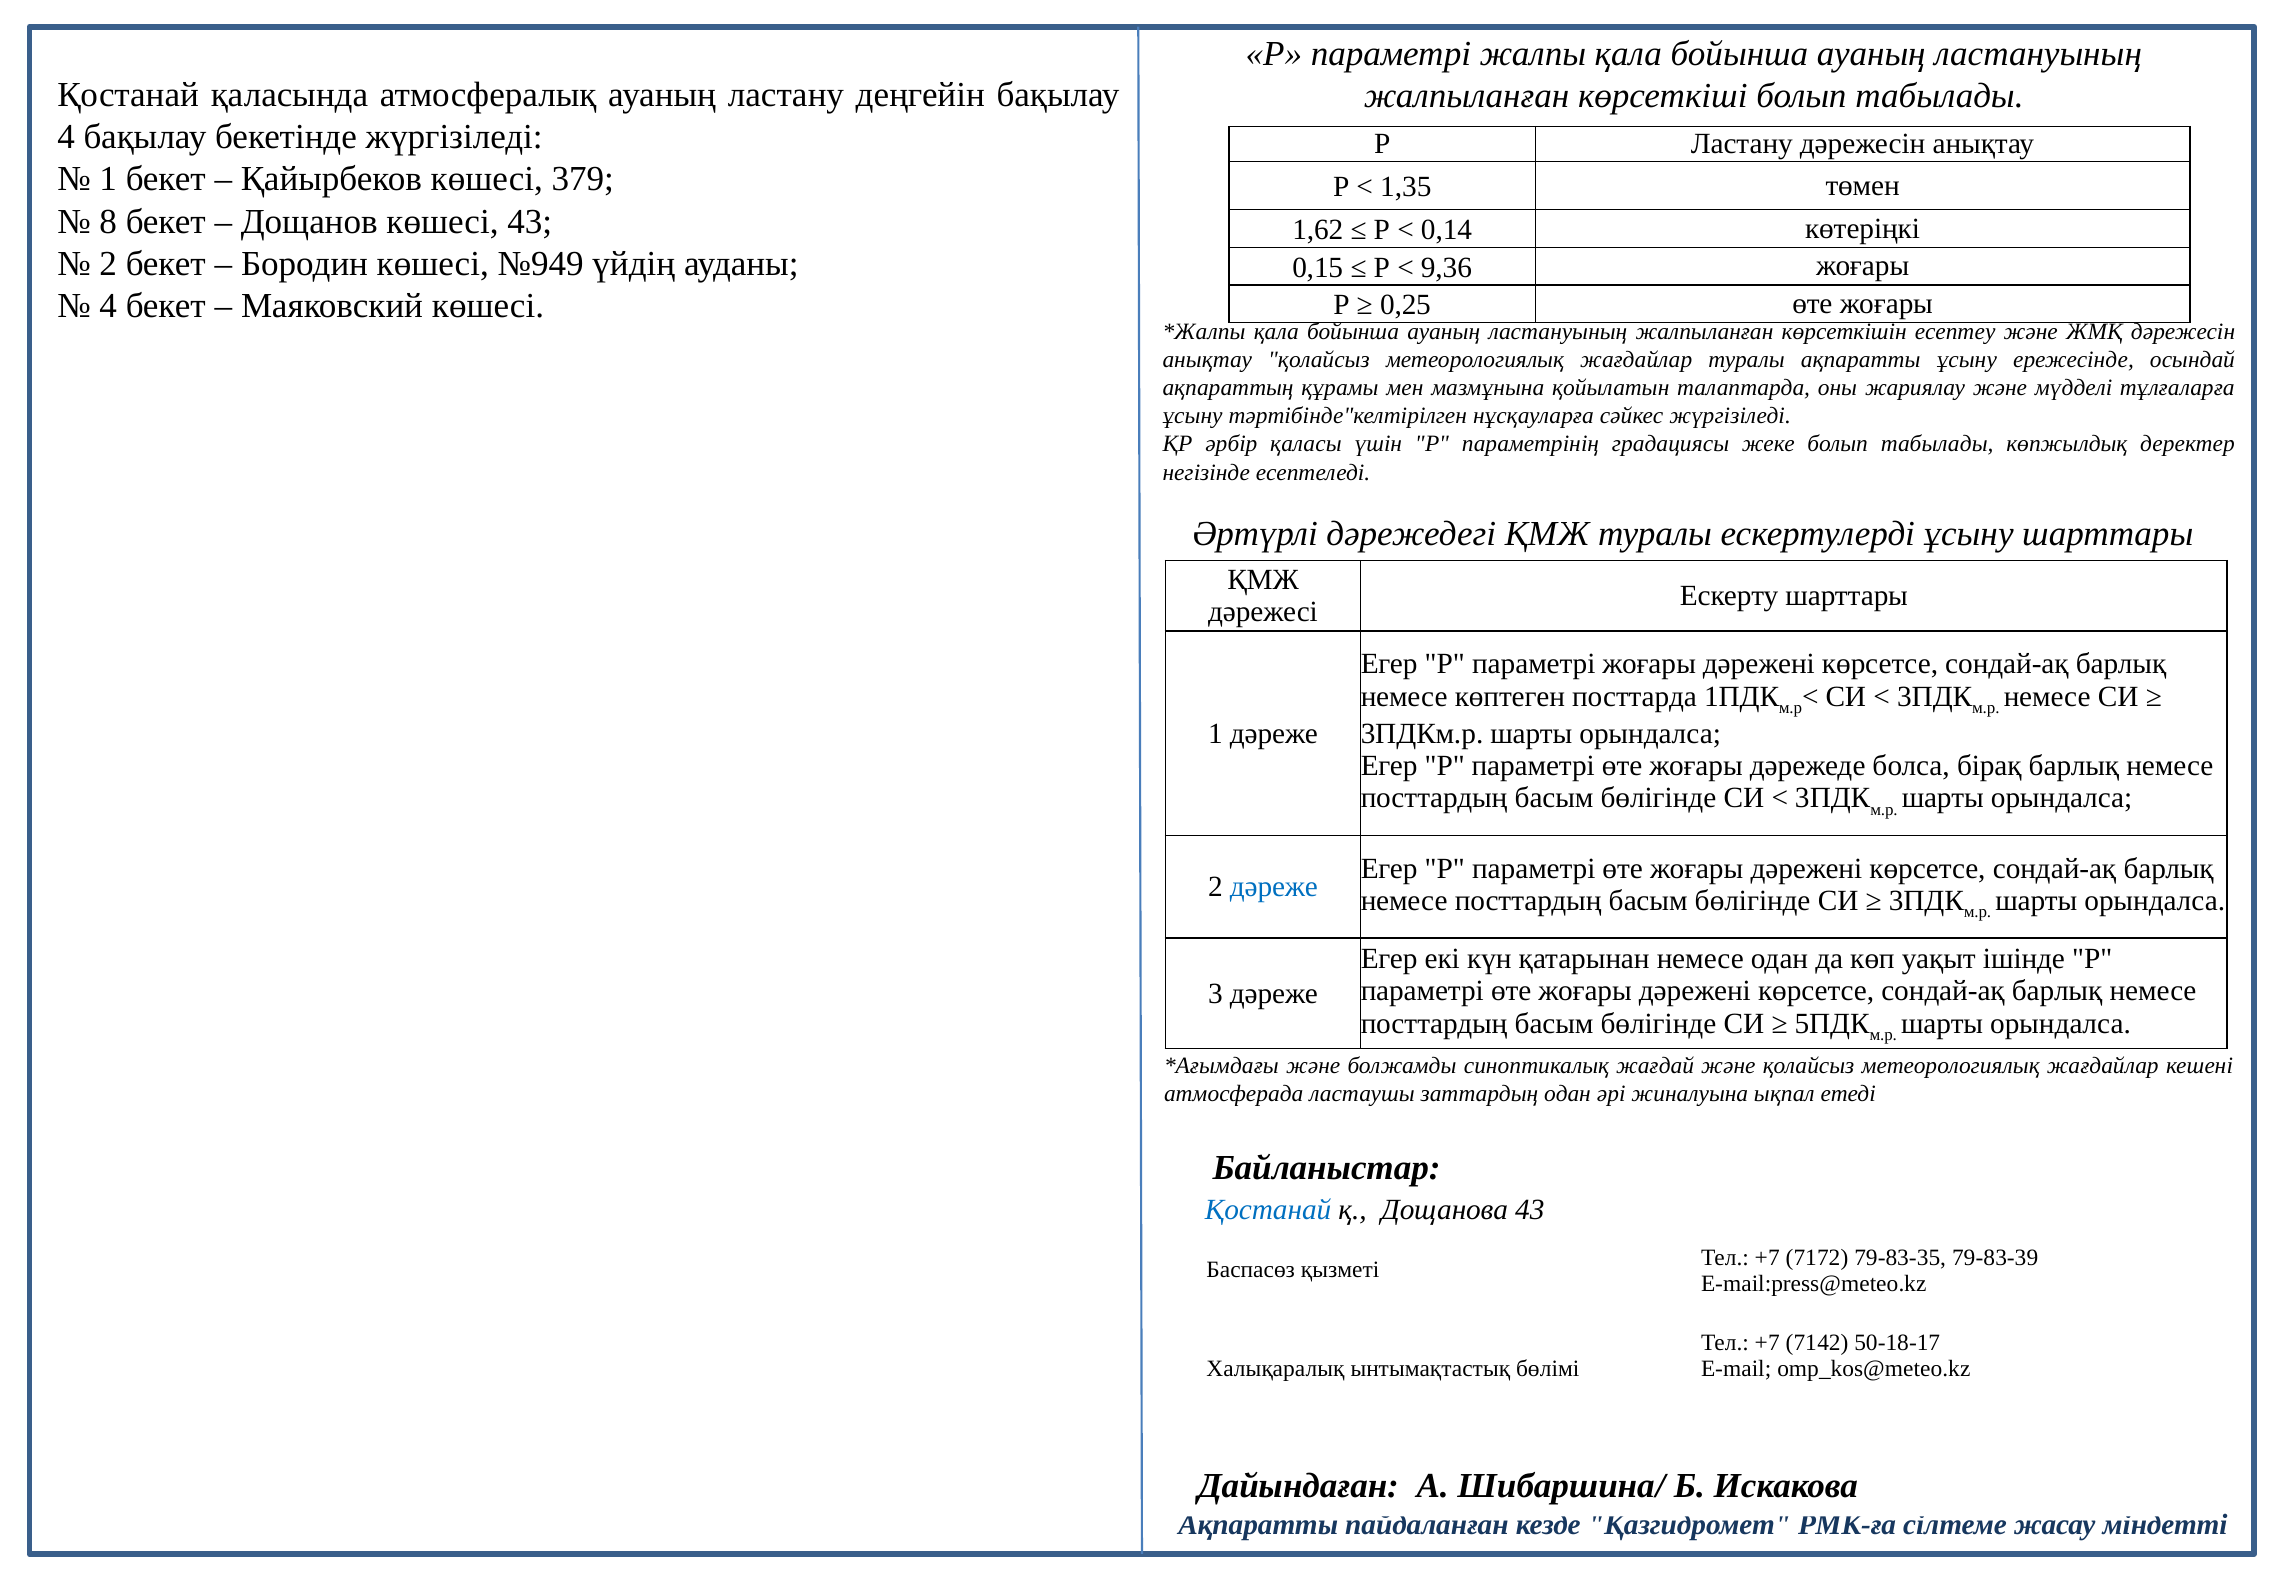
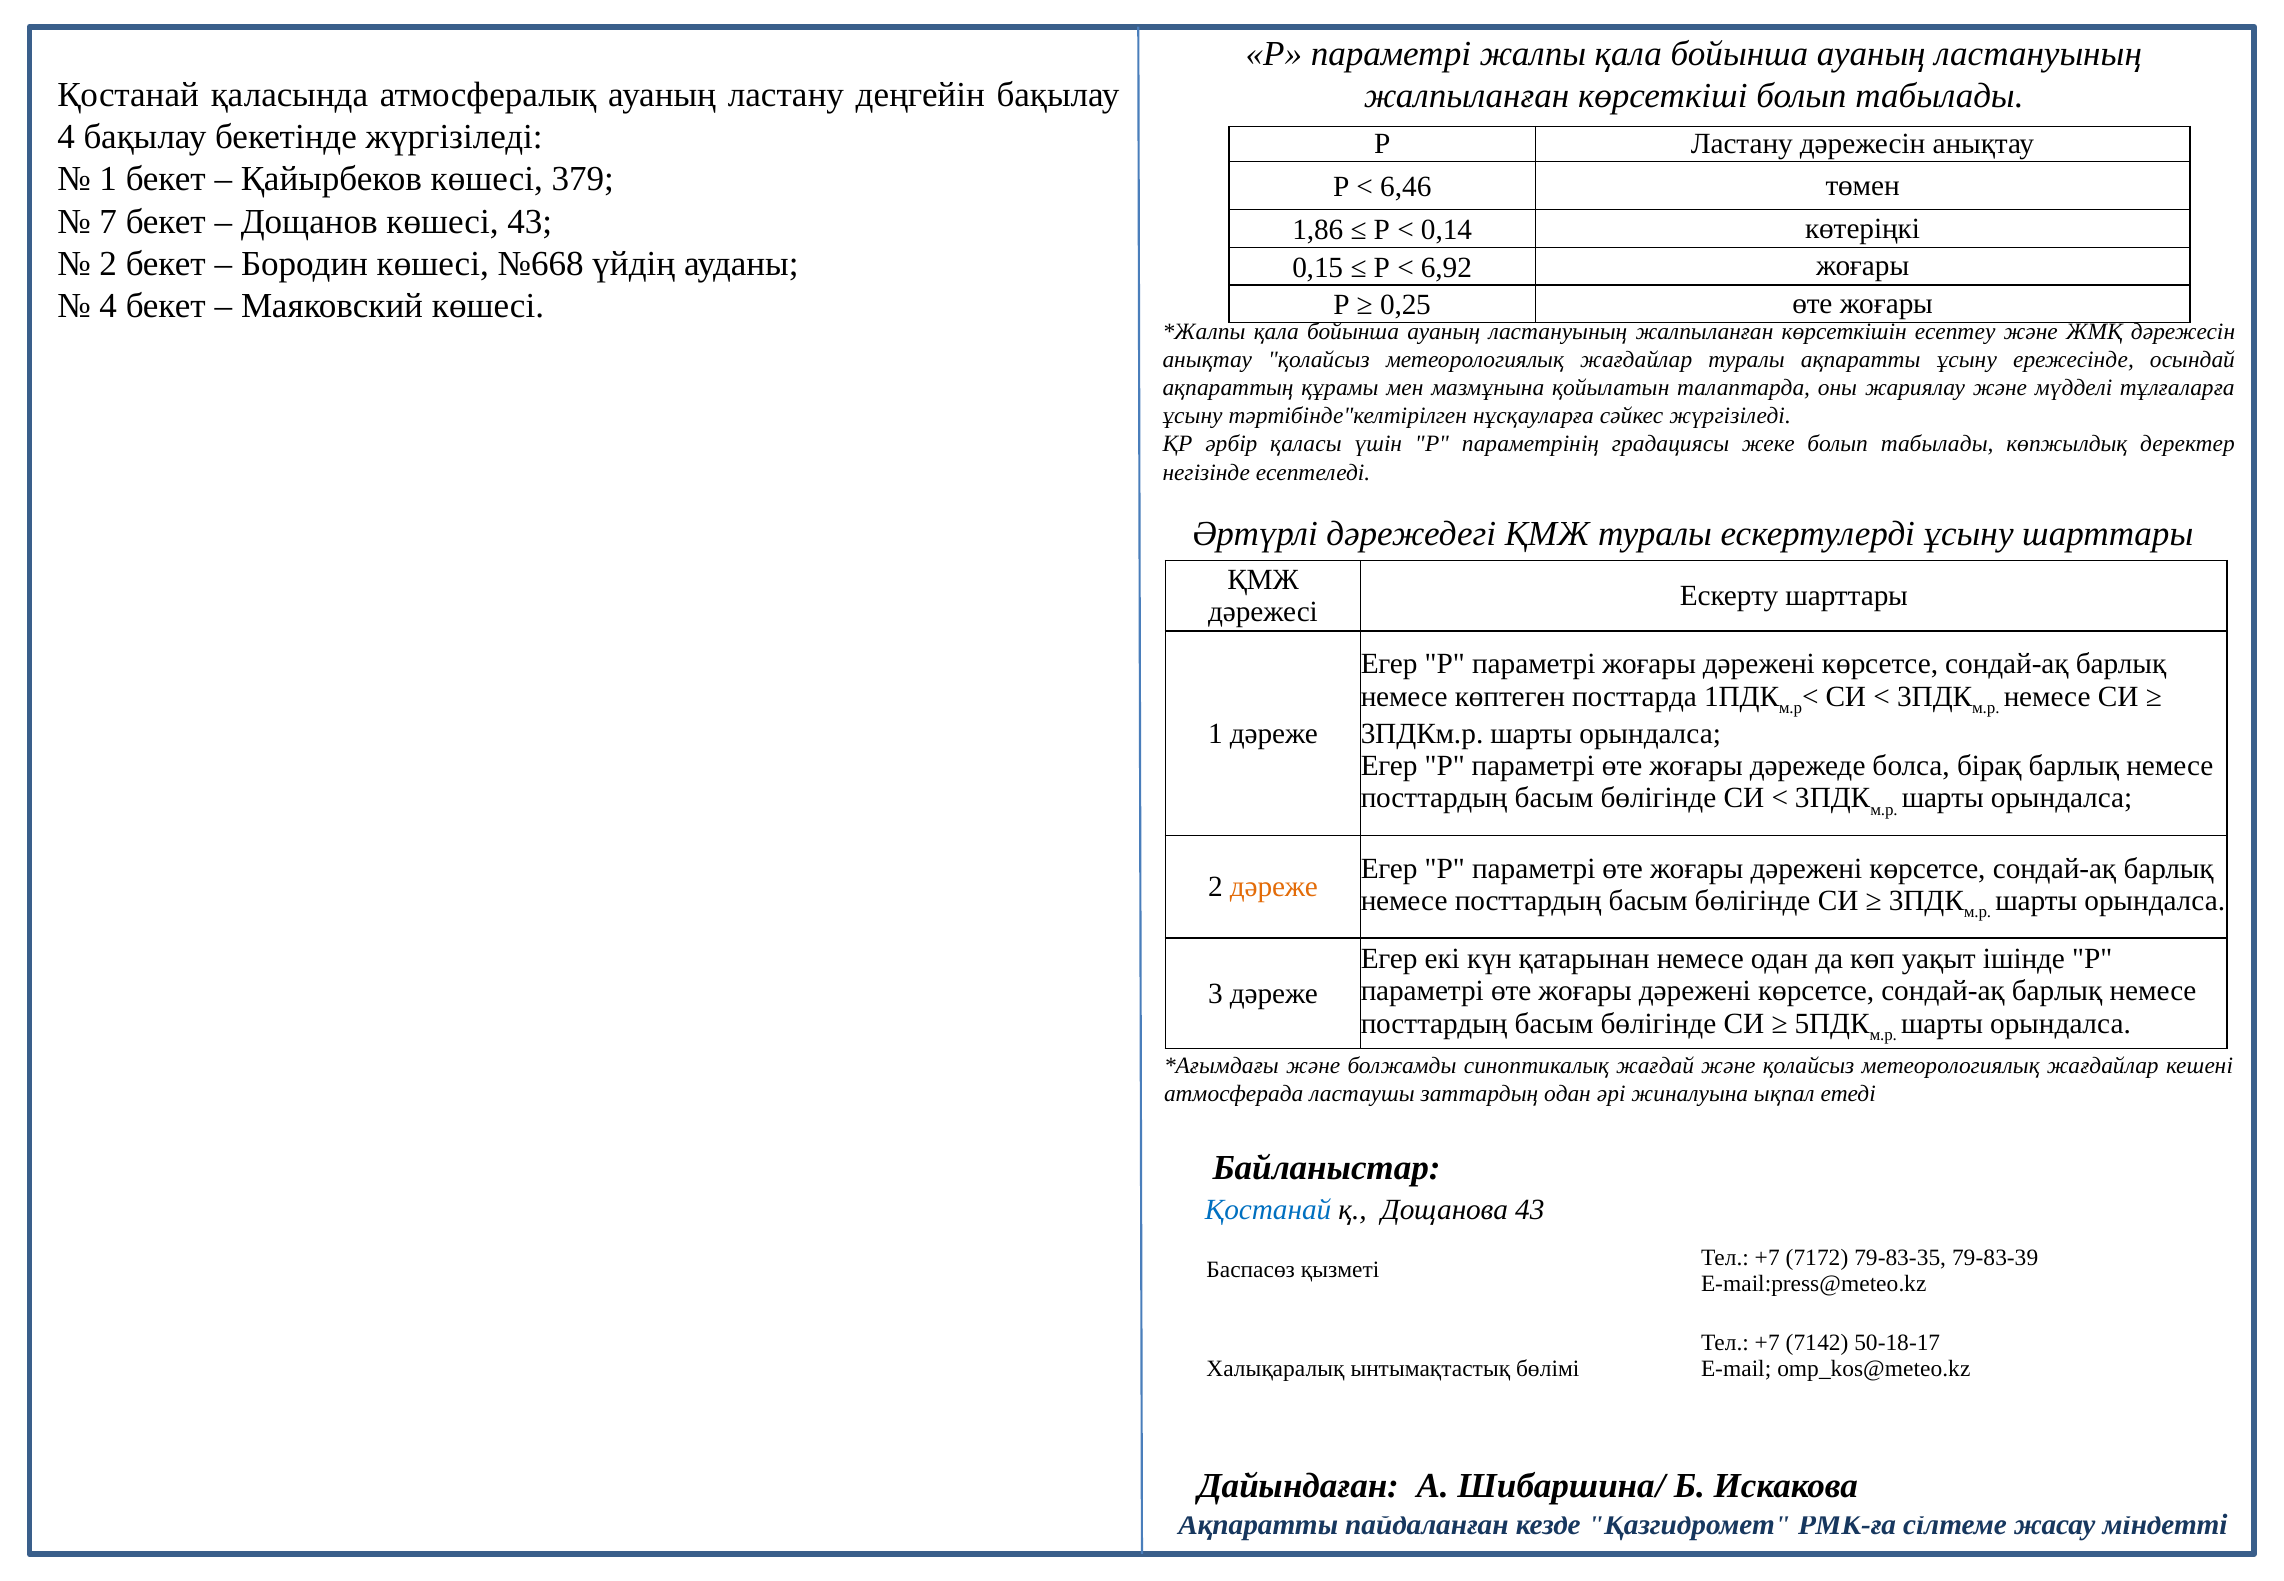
1,35: 1,35 -> 6,46
8: 8 -> 7
1,62: 1,62 -> 1,86
№949: №949 -> №668
9,36: 9,36 -> 6,92
дәреже at (1274, 887) colour: blue -> orange
